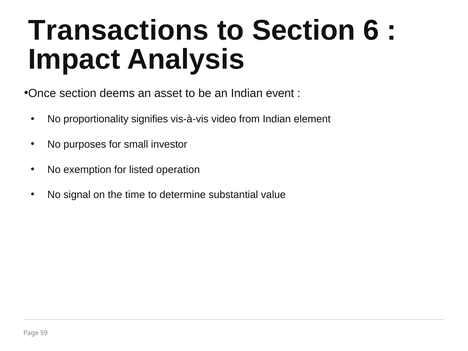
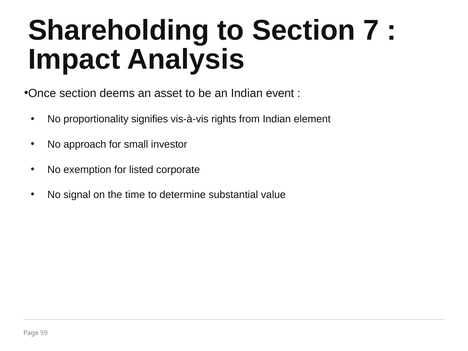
Transactions: Transactions -> Shareholding
6: 6 -> 7
video: video -> rights
purposes: purposes -> approach
operation: operation -> corporate
